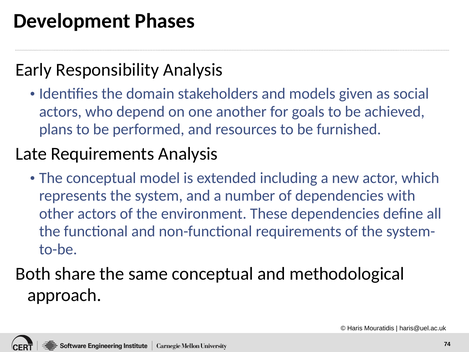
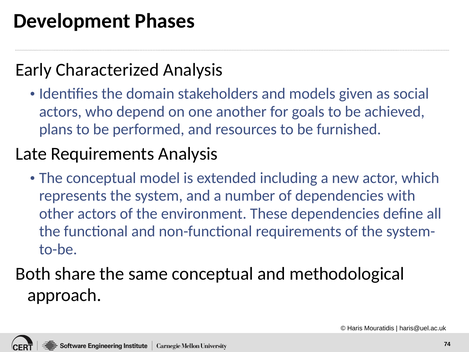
Responsibility: Responsibility -> Characterized
